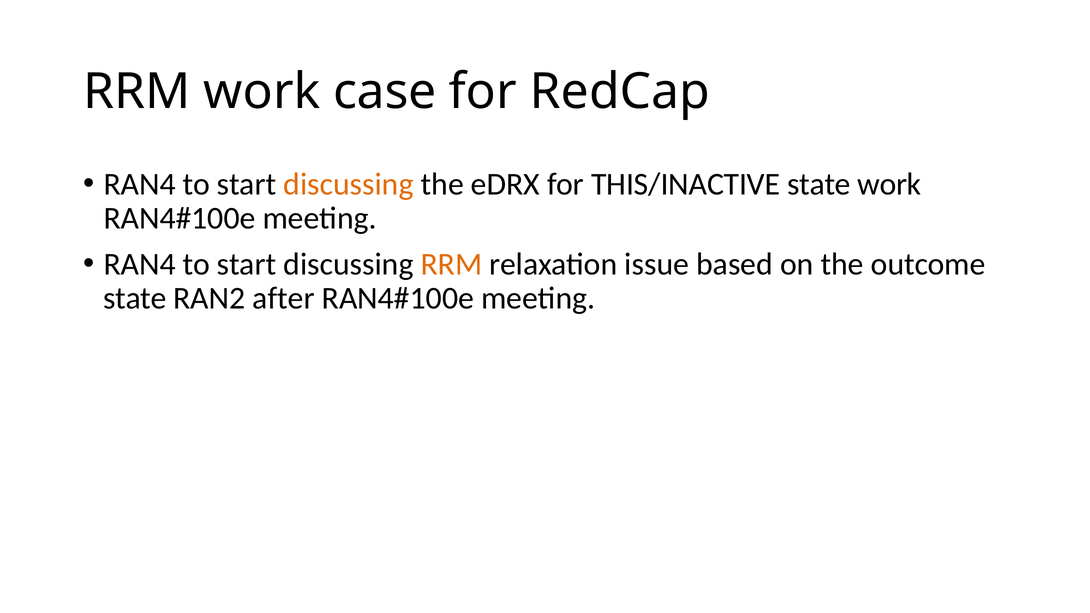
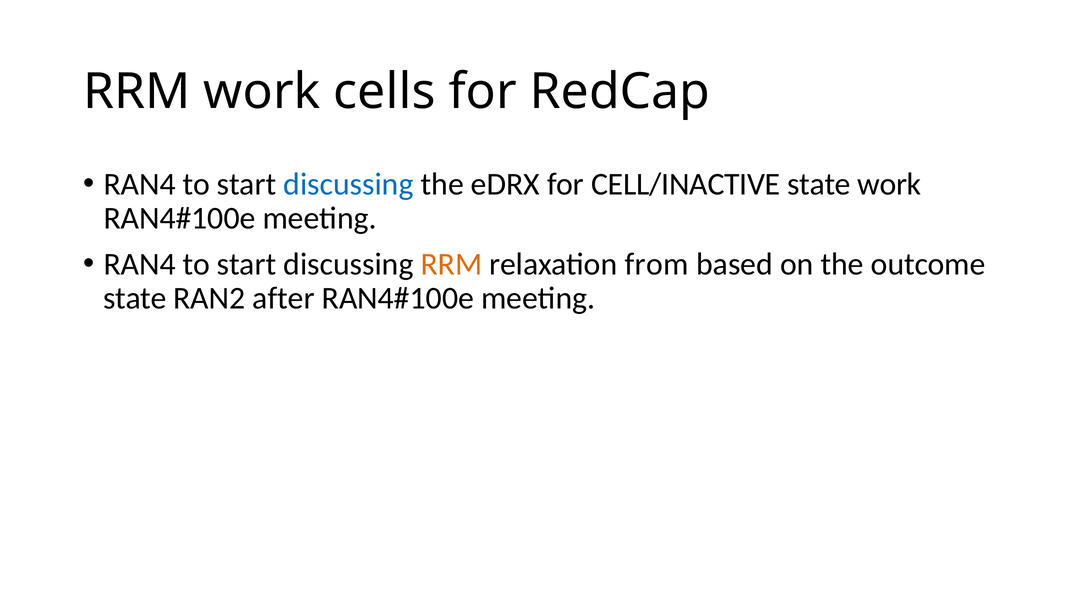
case: case -> cells
discussing at (349, 184) colour: orange -> blue
THIS/INACTIVE: THIS/INACTIVE -> CELL/INACTIVE
issue: issue -> from
